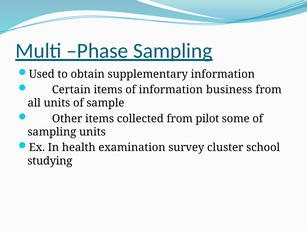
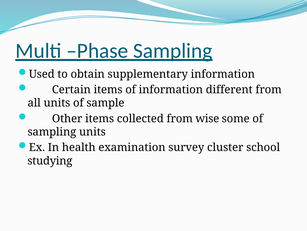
business: business -> different
pilot: pilot -> wise
